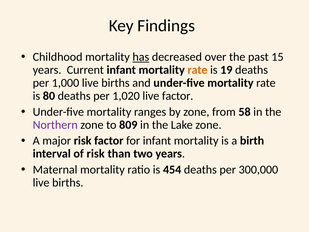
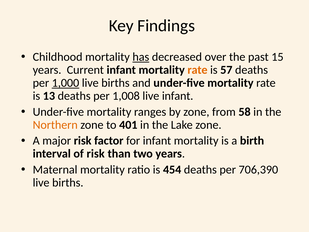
19: 19 -> 57
1,000 underline: none -> present
80: 80 -> 13
1,020: 1,020 -> 1,008
live factor: factor -> infant
Northern colour: purple -> orange
809: 809 -> 401
300,000: 300,000 -> 706,390
